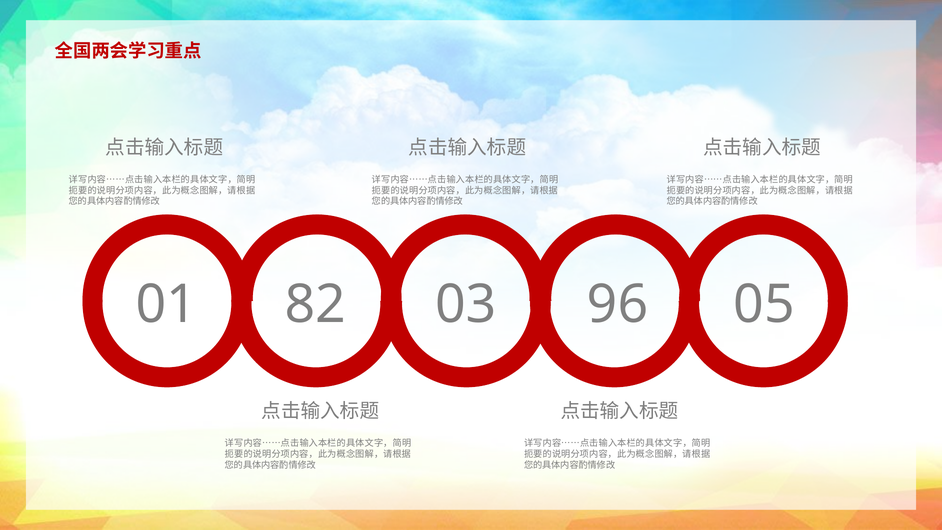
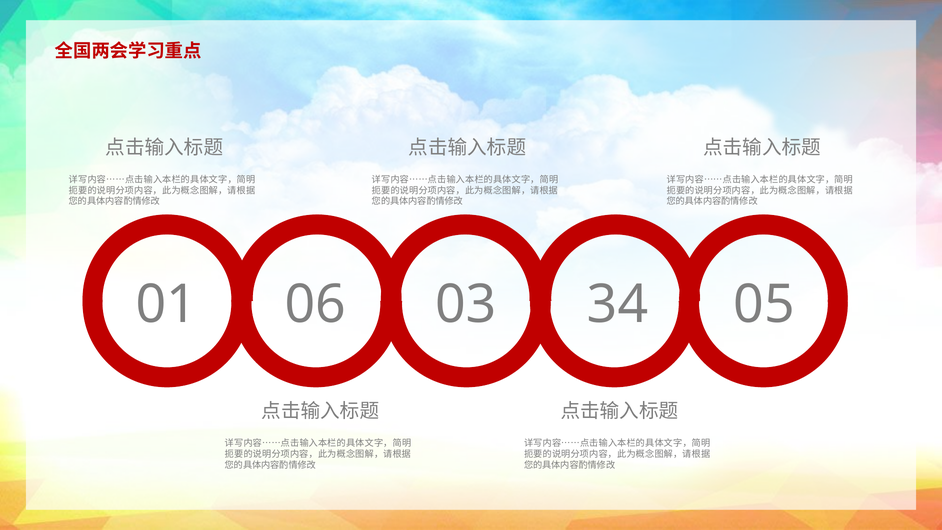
82: 82 -> 06
96: 96 -> 34
